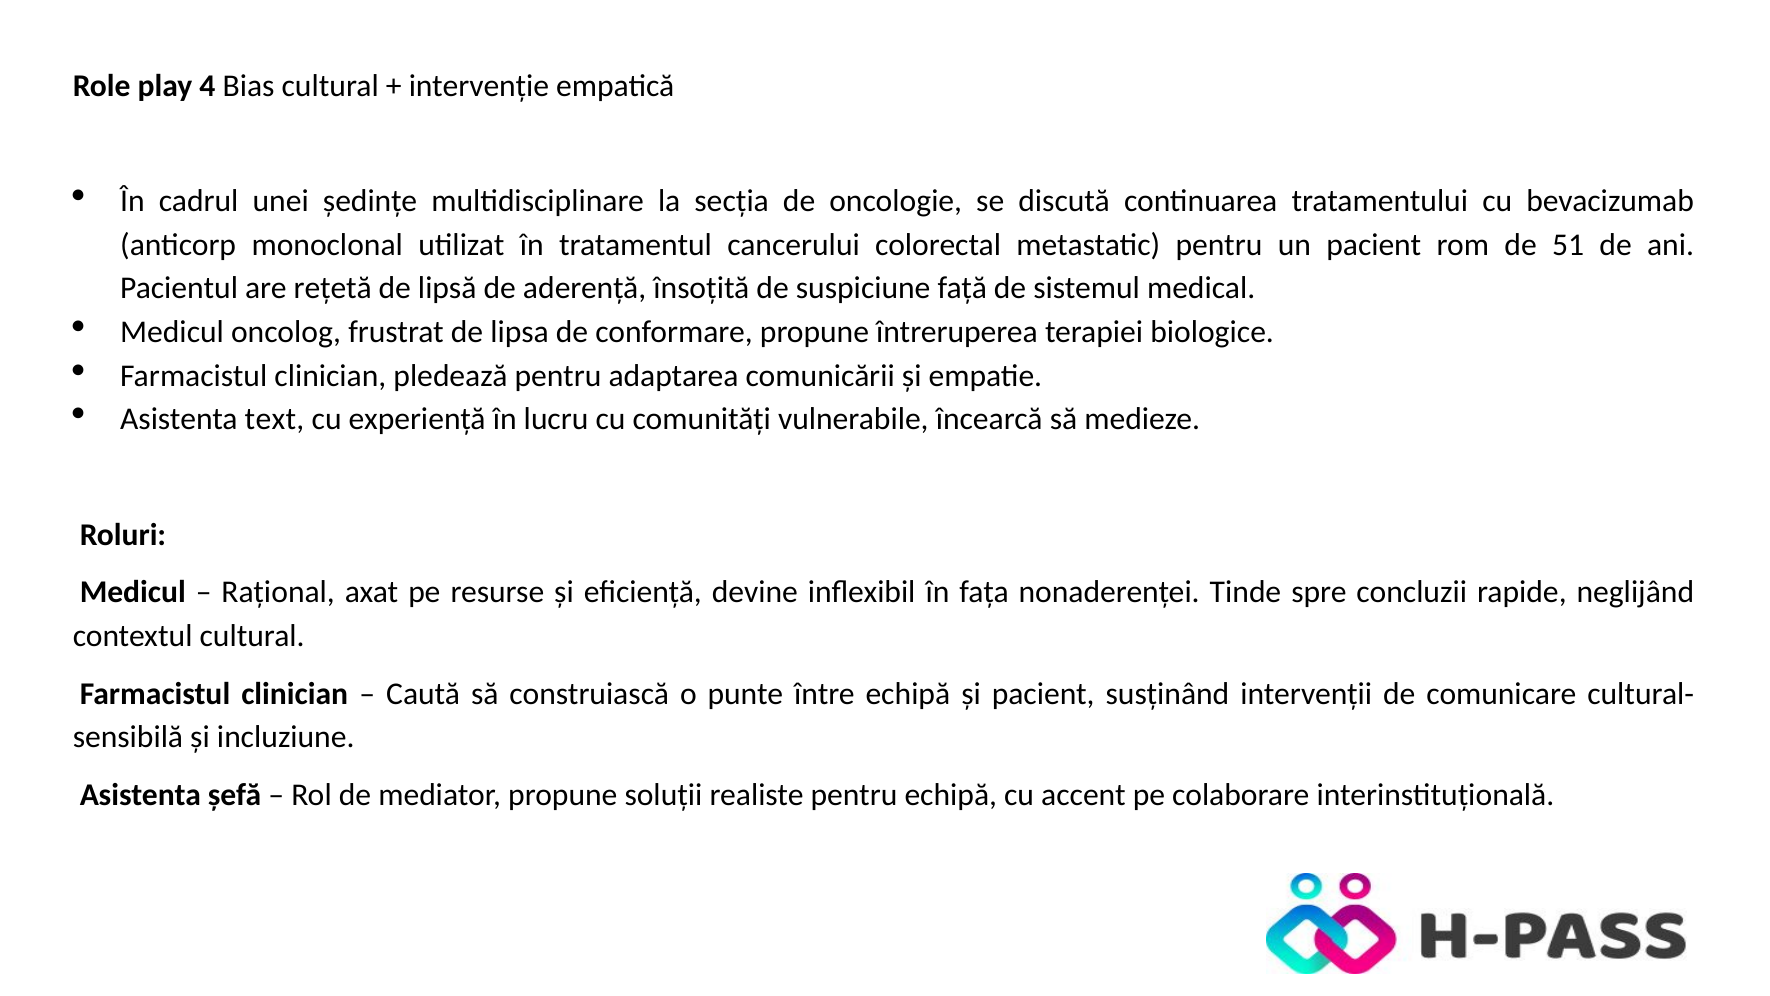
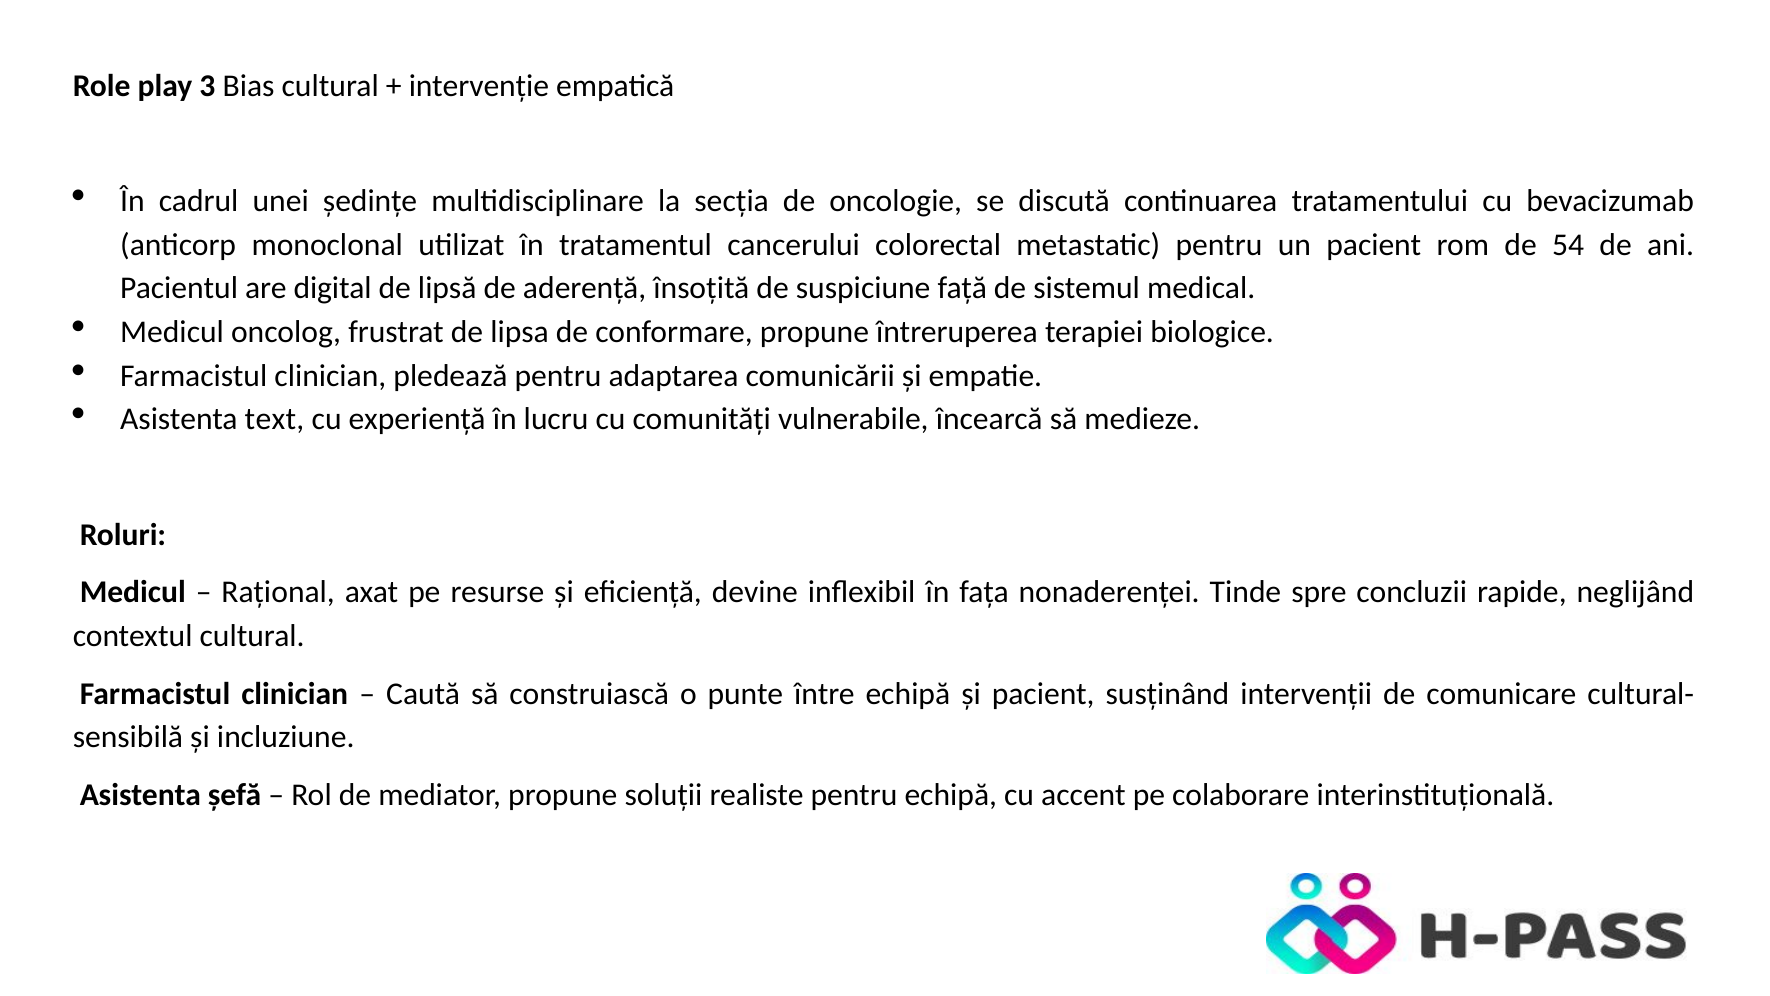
4: 4 -> 3
51: 51 -> 54
rețetă: rețetă -> digital
